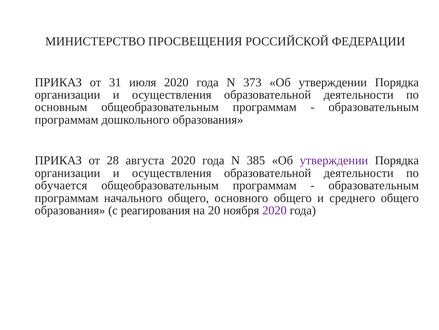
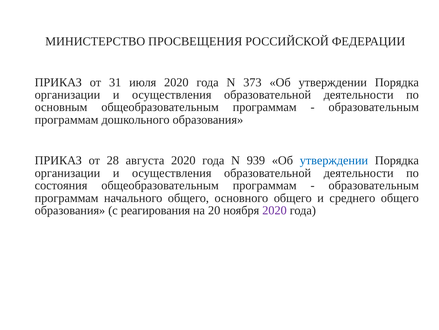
385: 385 -> 939
утверждении at (334, 160) colour: purple -> blue
обучается: обучается -> состояния
